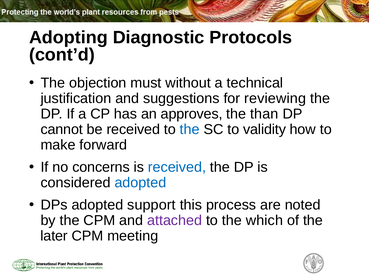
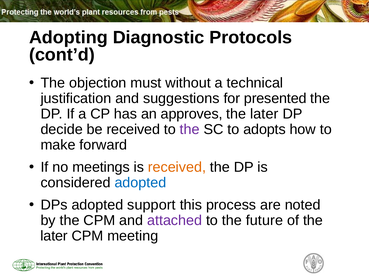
reviewing: reviewing -> presented
than at (264, 114): than -> later
cannot: cannot -> decide
the at (190, 130) colour: blue -> purple
validity: validity -> adopts
concerns: concerns -> meetings
received at (177, 168) colour: blue -> orange
which: which -> future
